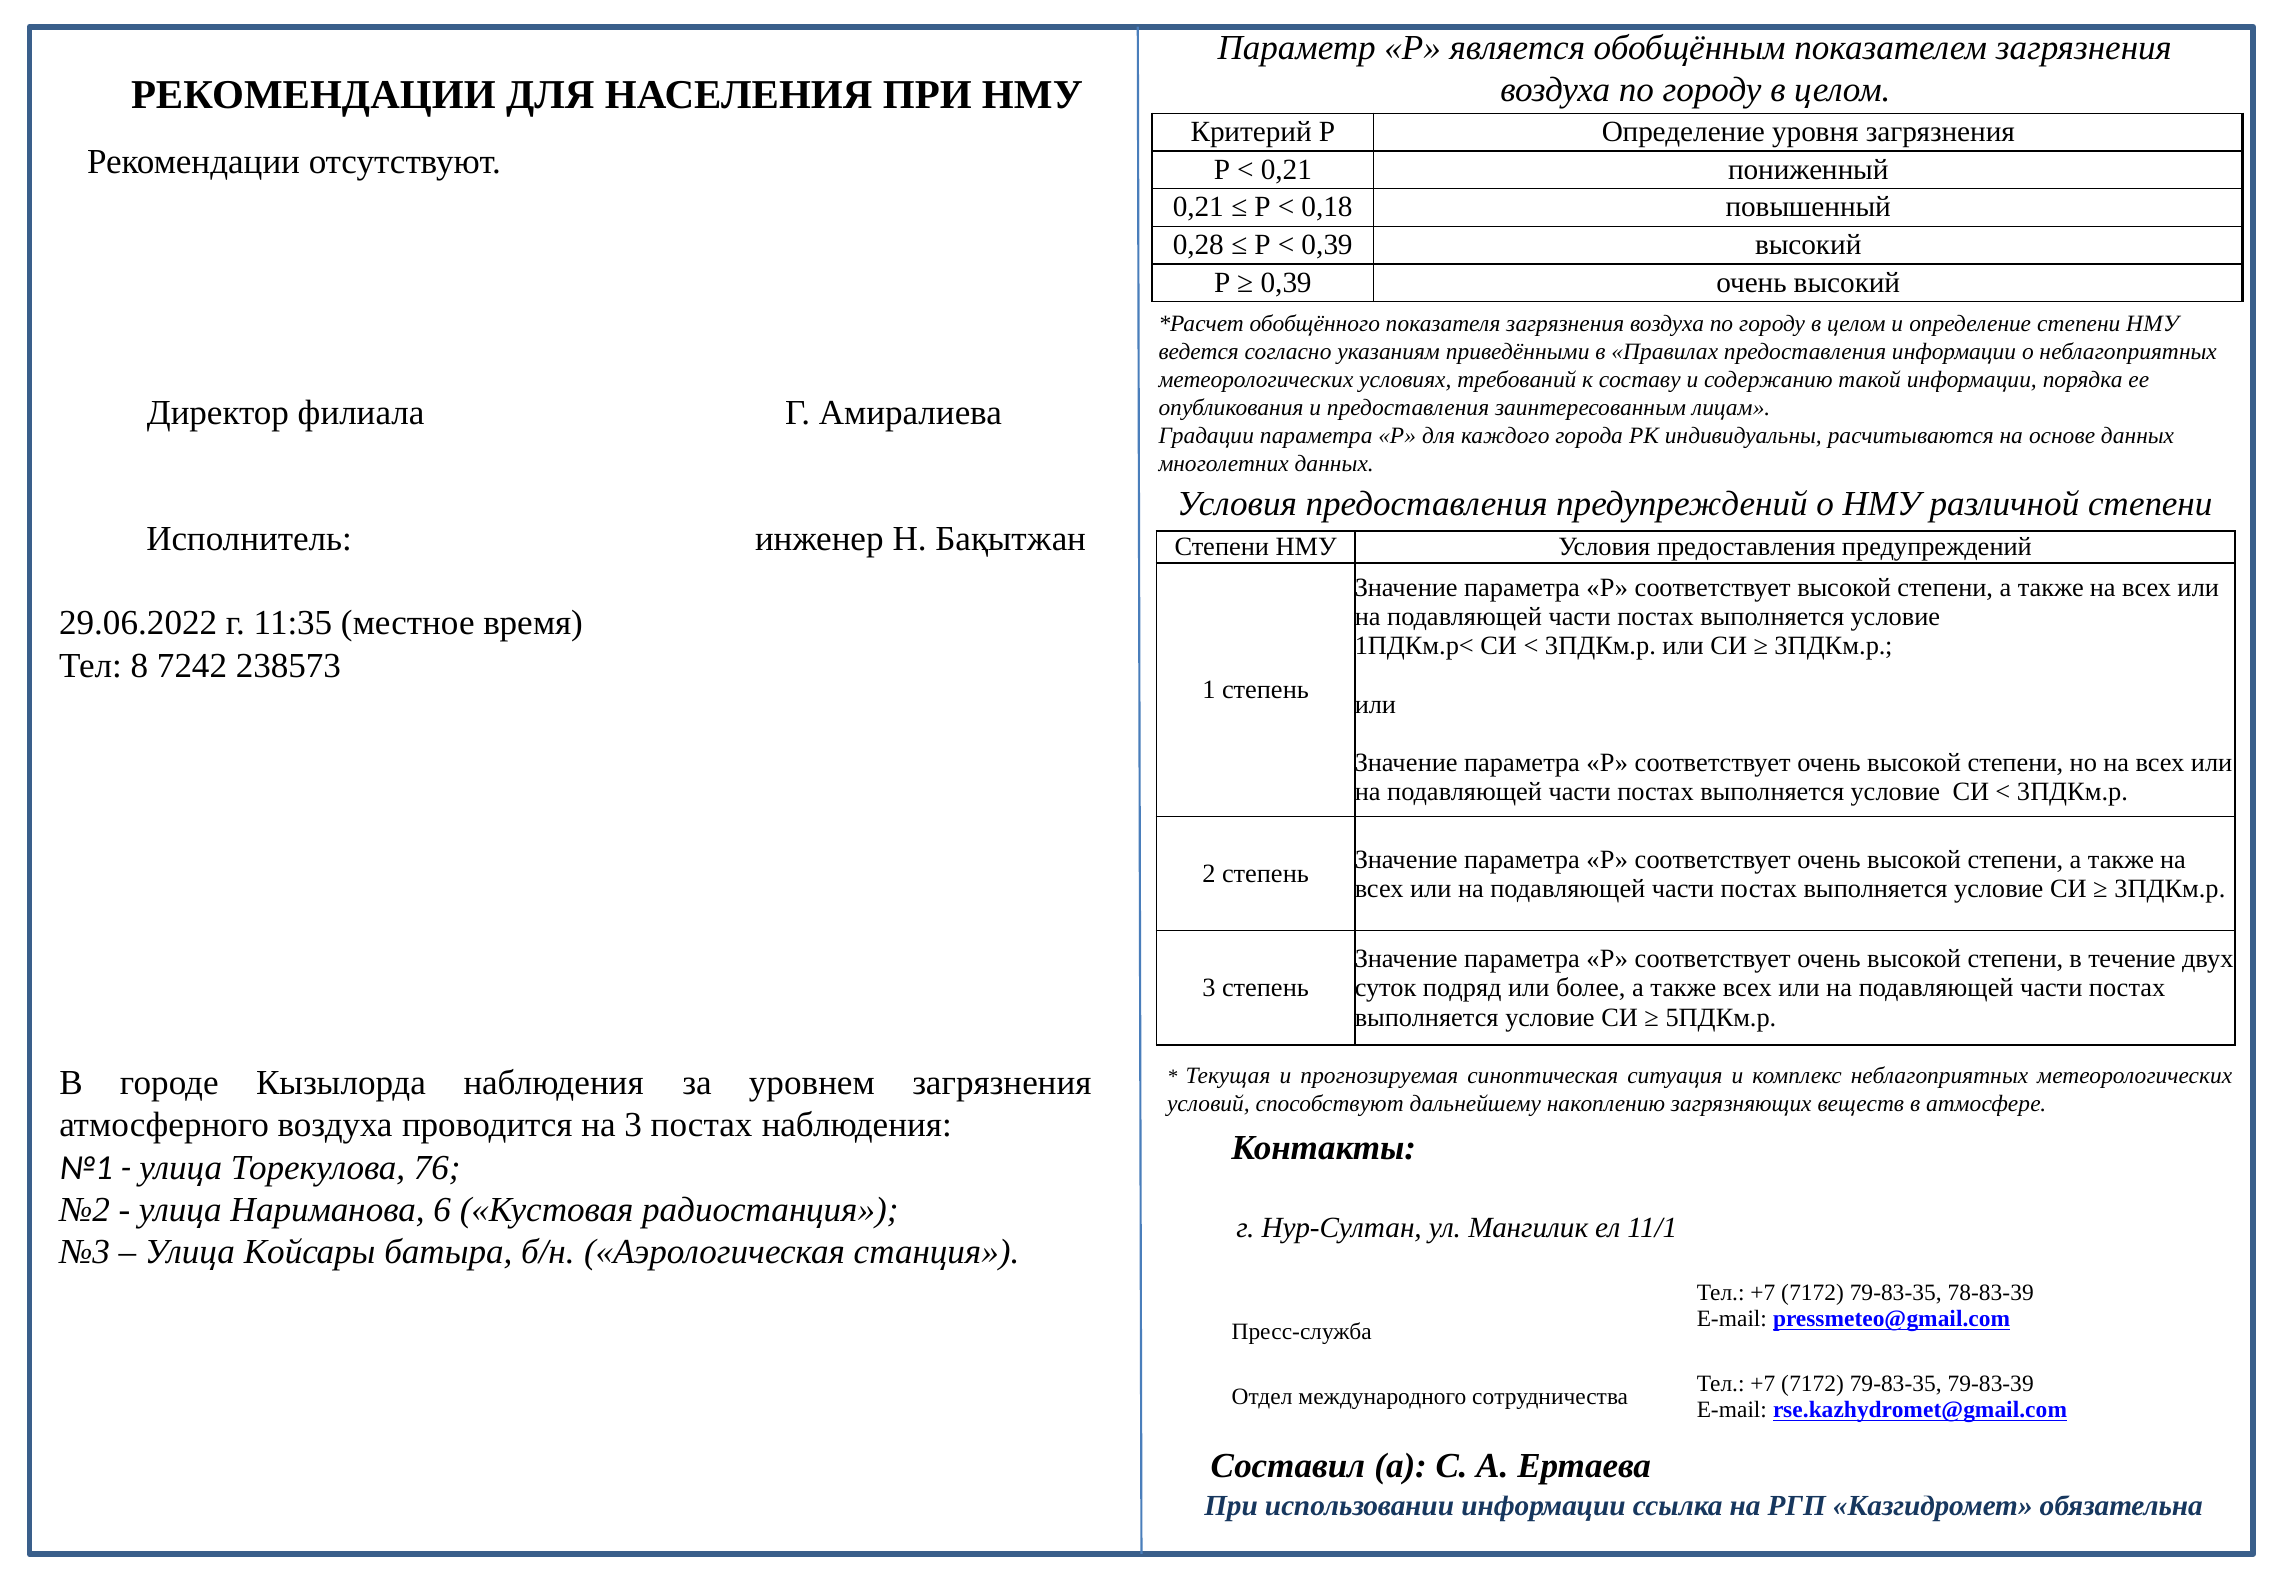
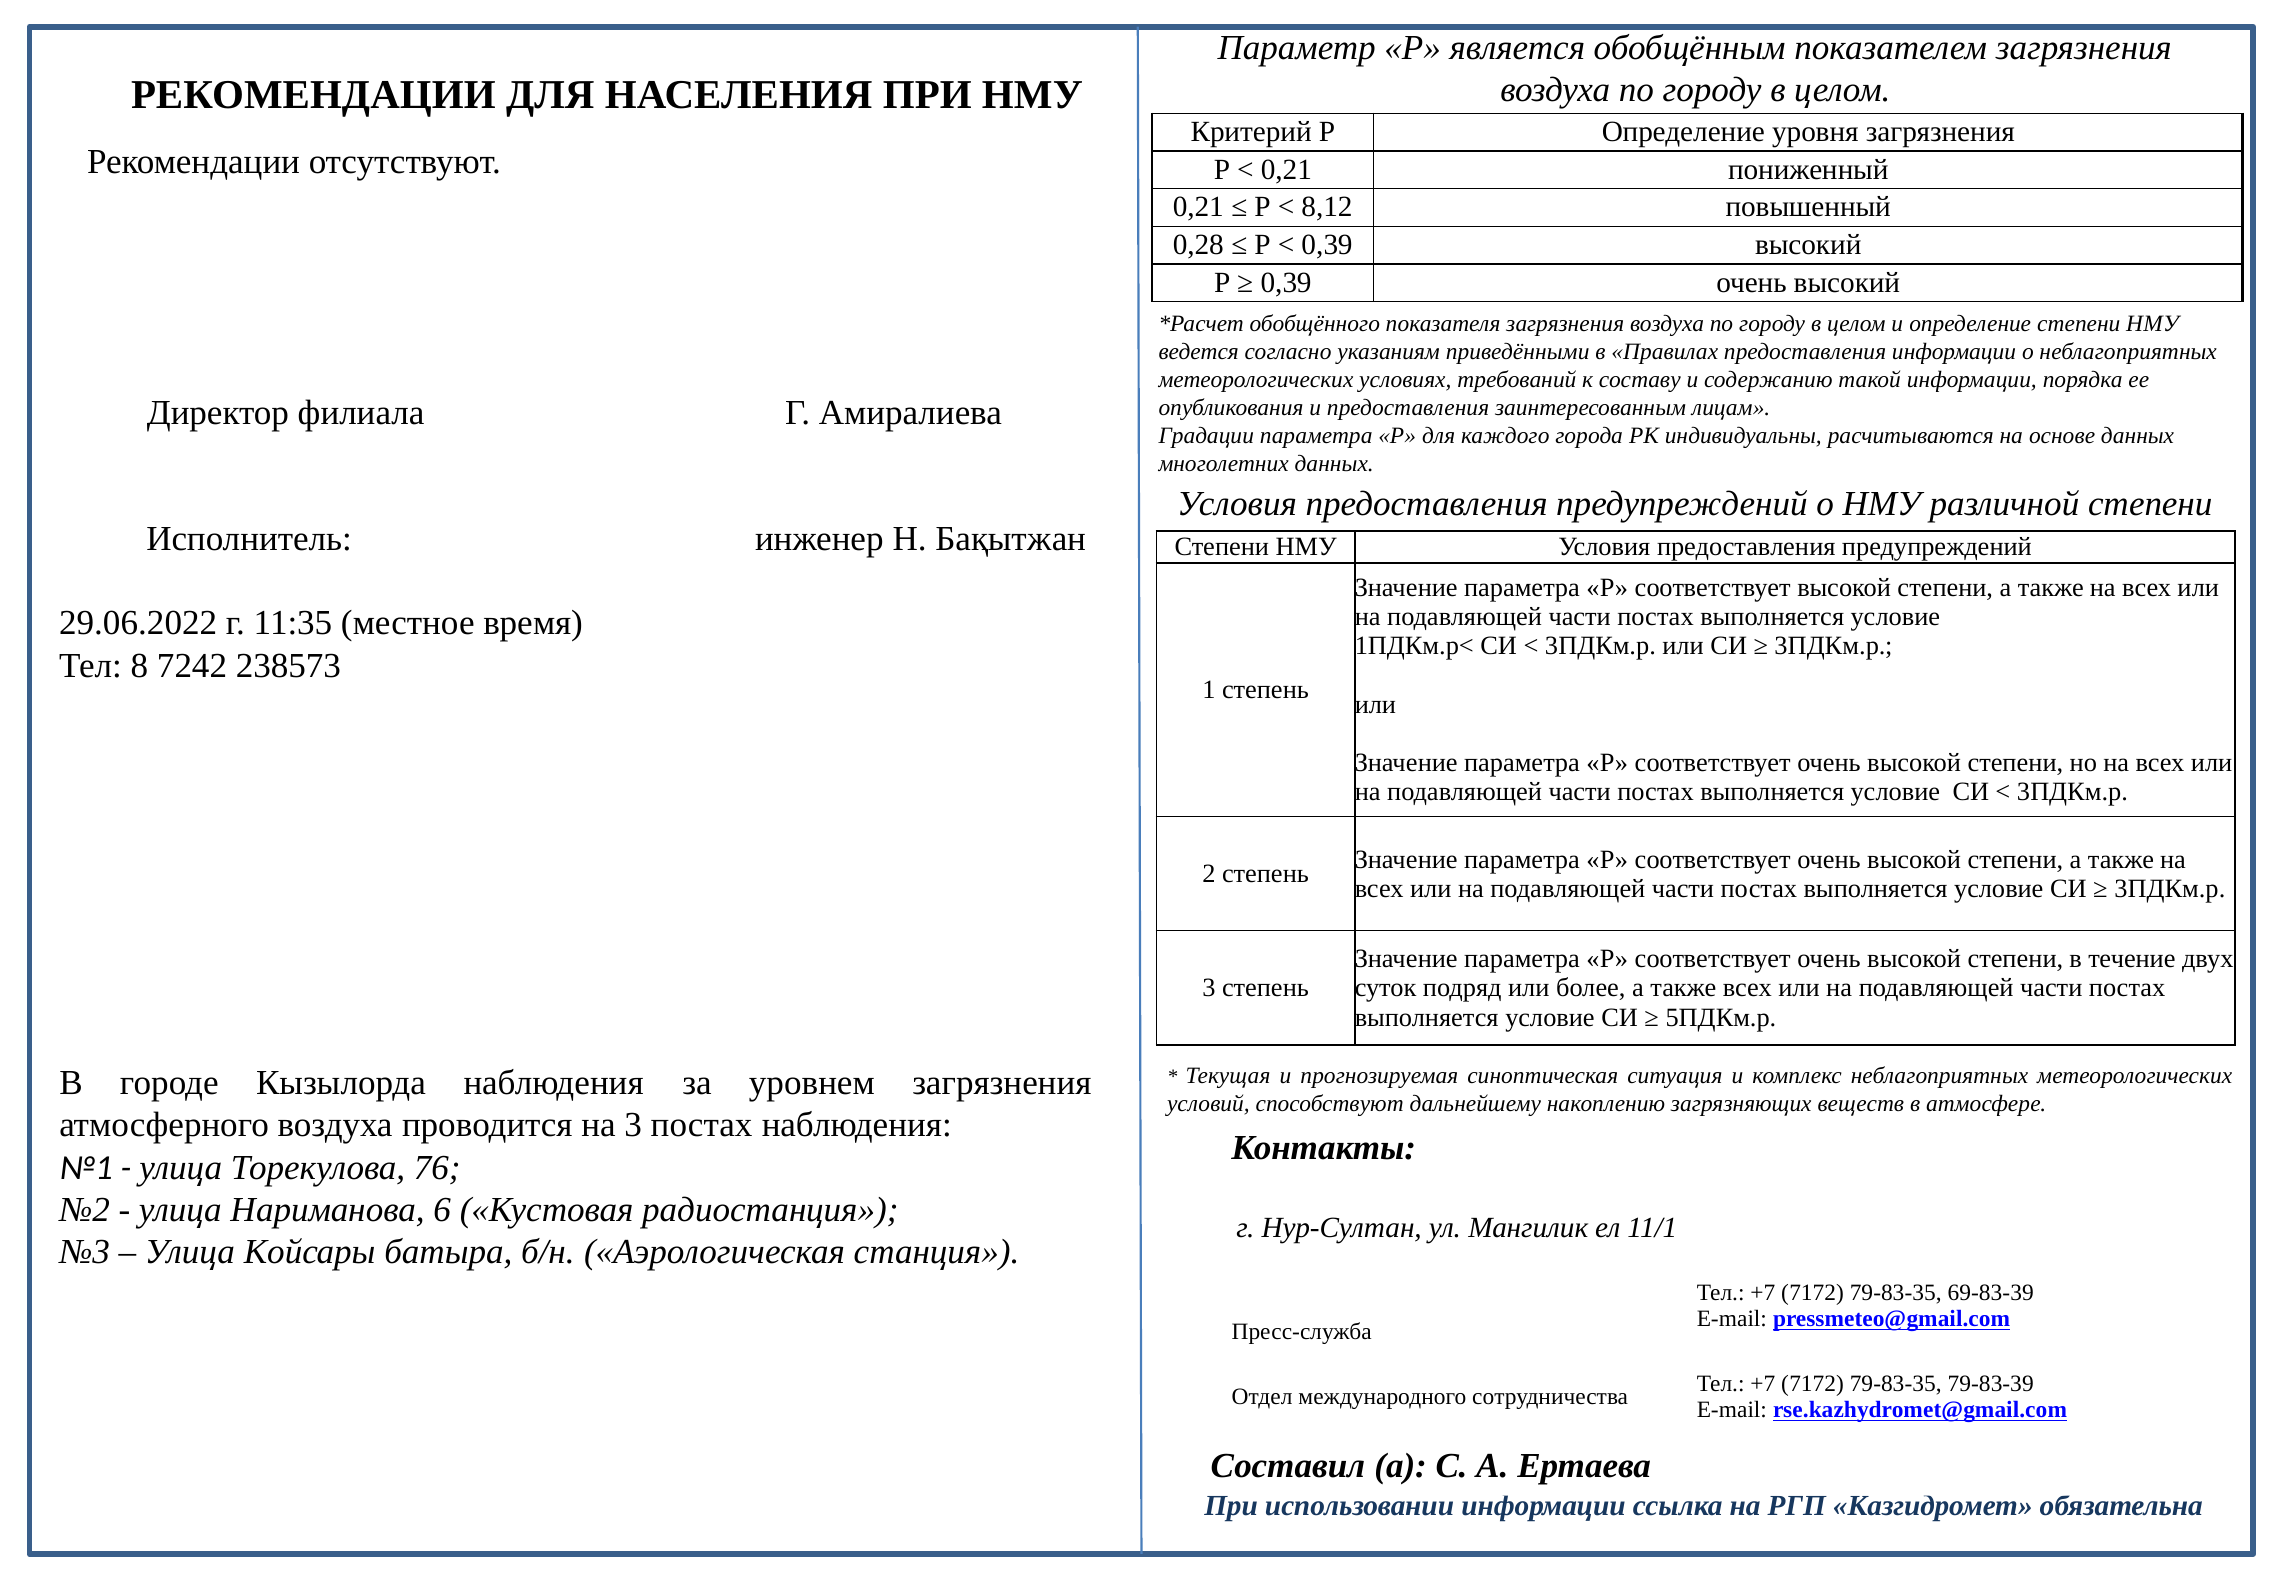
0,18: 0,18 -> 8,12
78-83-39: 78-83-39 -> 69-83-39
